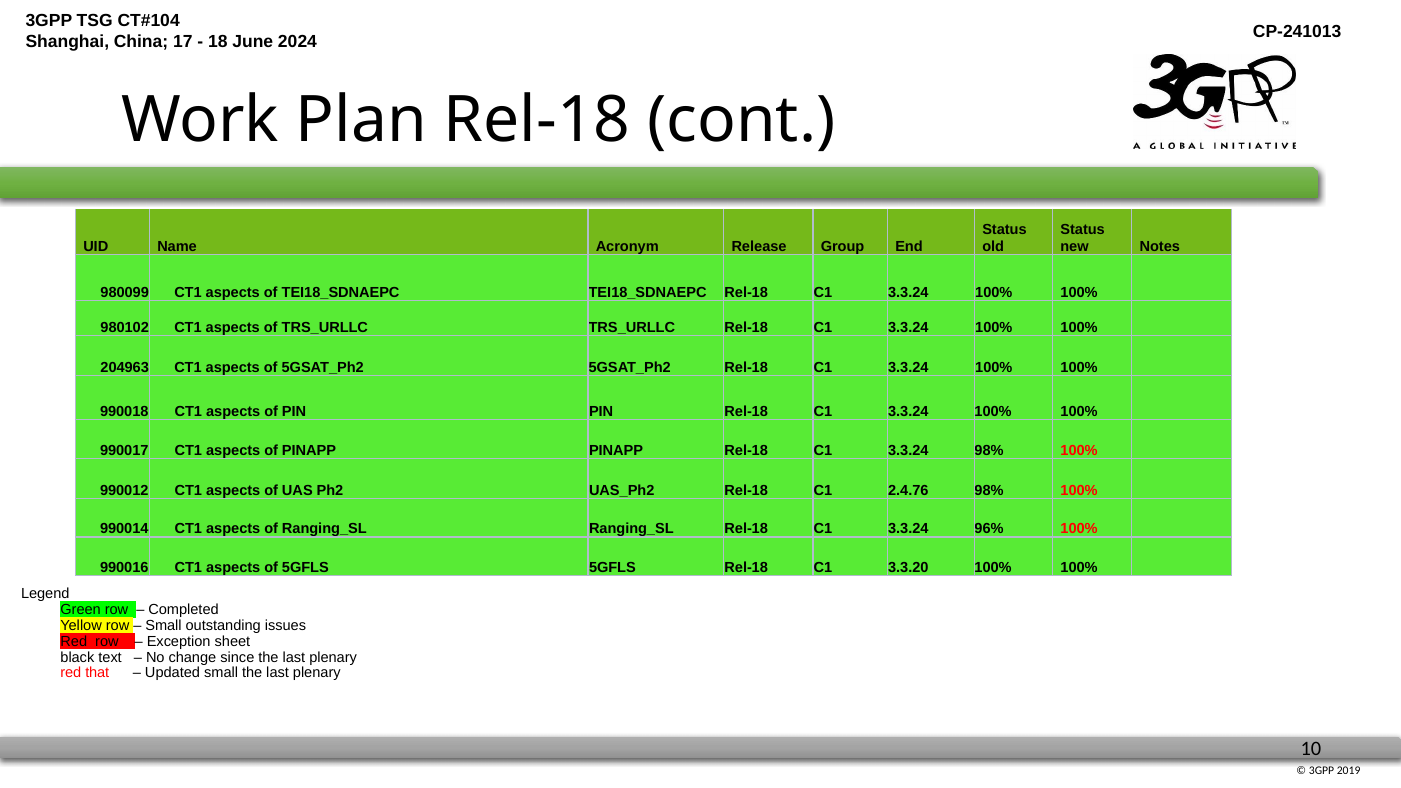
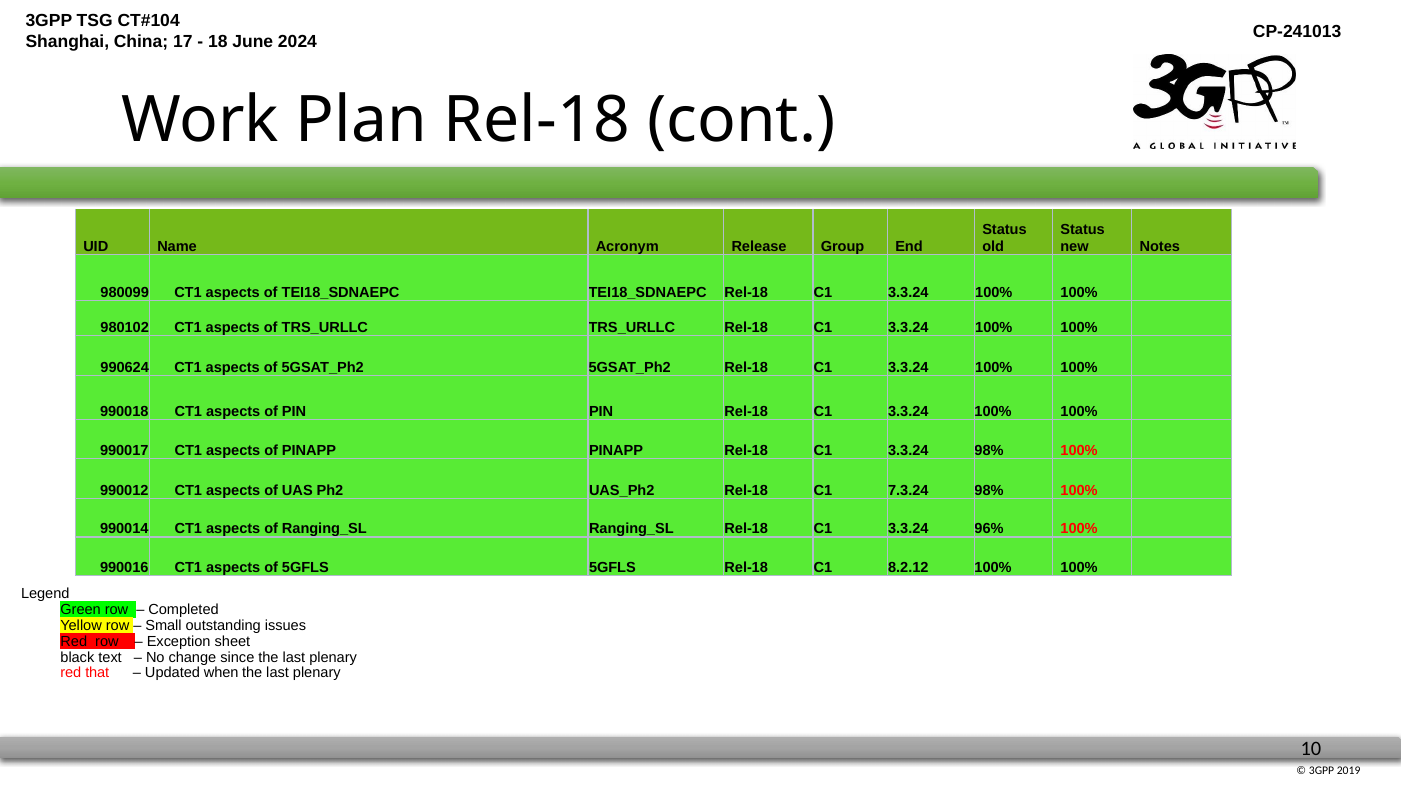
204963: 204963 -> 990624
2.4.76: 2.4.76 -> 7.3.24
3.3.20: 3.3.20 -> 8.2.12
Updated small: small -> when
